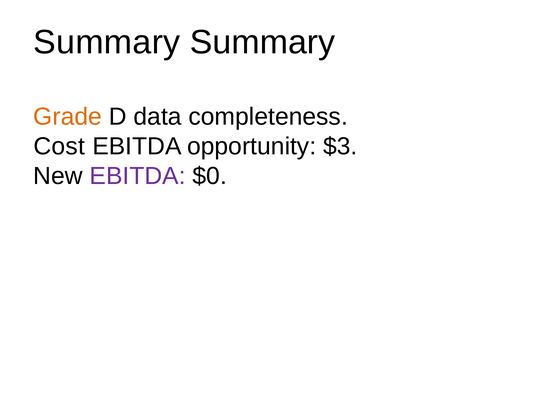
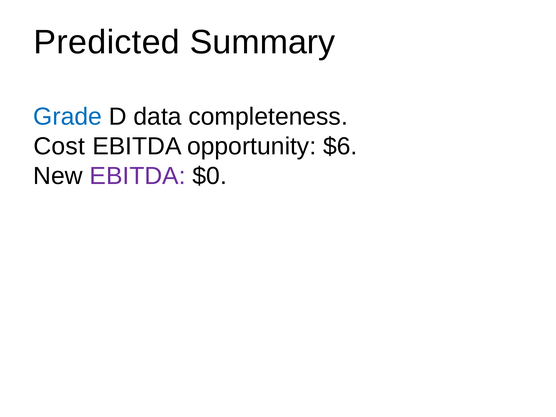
Summary at (107, 42): Summary -> Predicted
Grade colour: orange -> blue
$3: $3 -> $6
